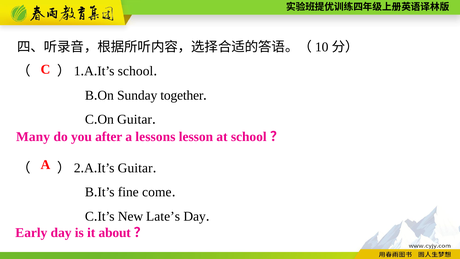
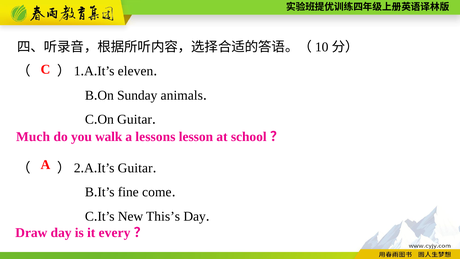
school at (136, 71): school -> eleven
together: together -> animals
Many: Many -> Much
after: after -> walk
Late’s: Late’s -> This’s
Early: Early -> Draw
about: about -> every
